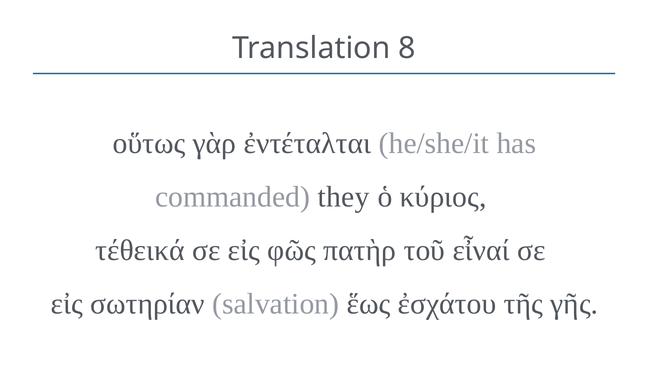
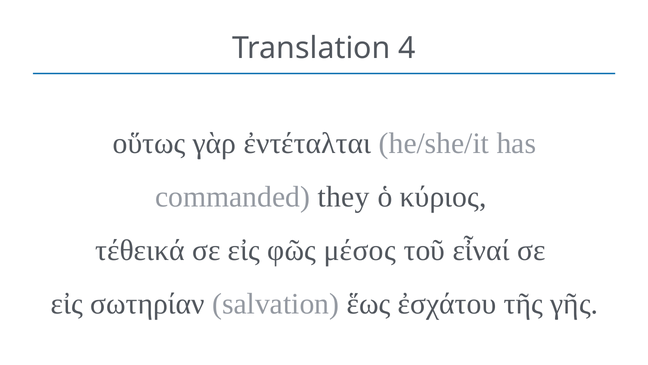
8: 8 -> 4
πατὴρ: πατὴρ -> μέσος
